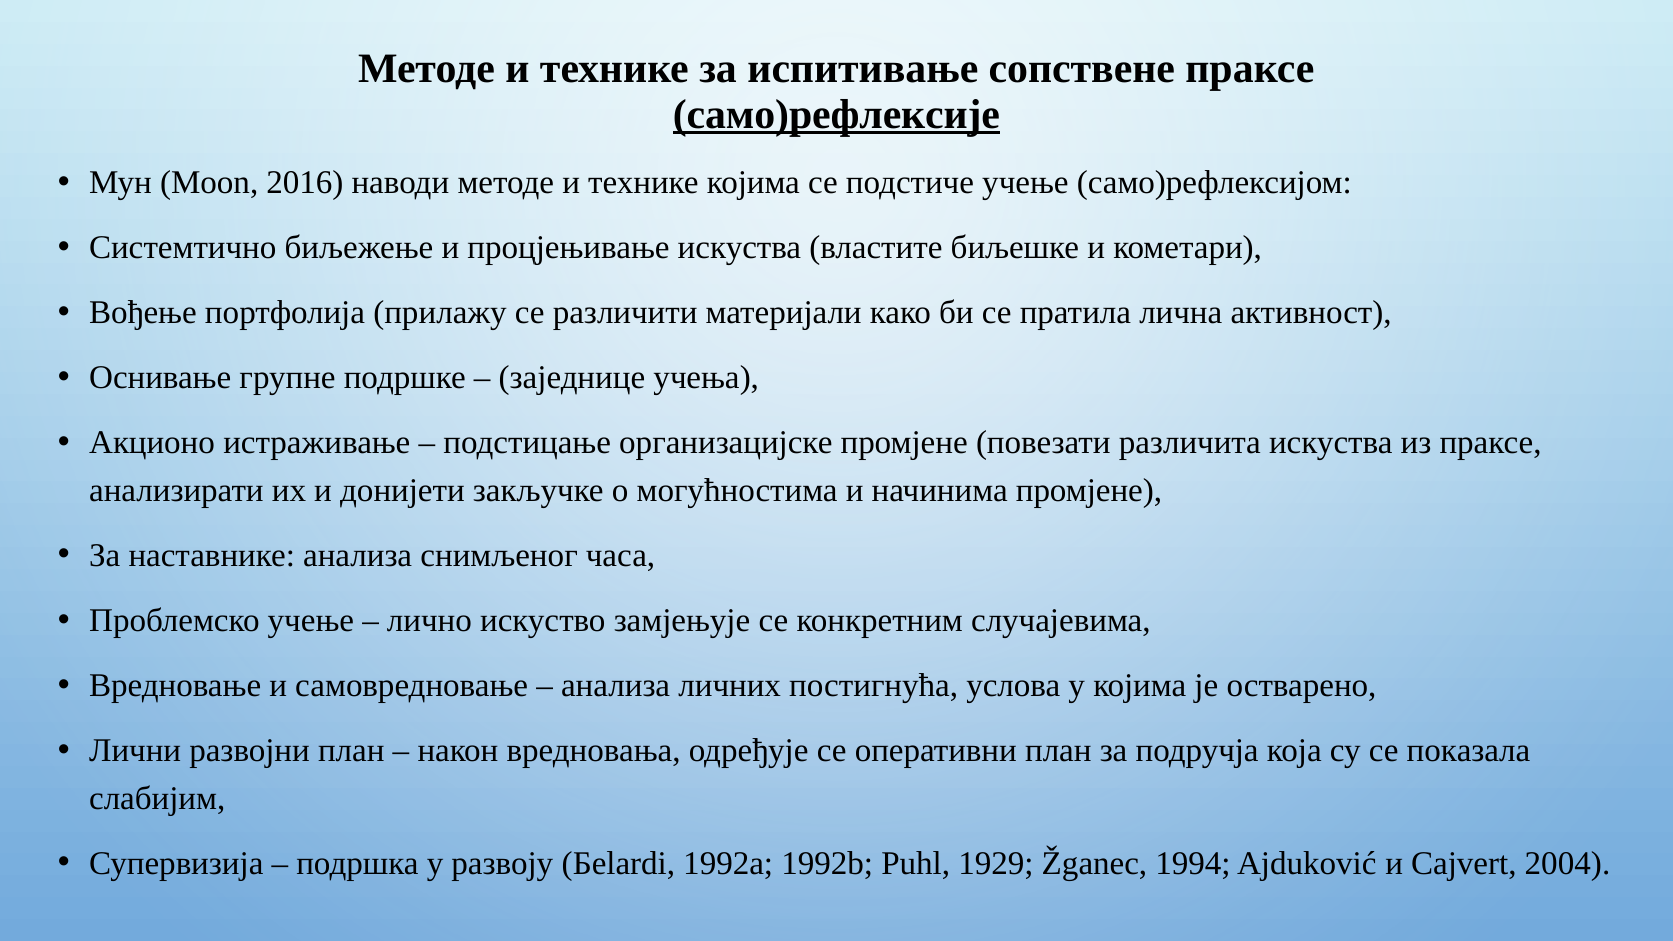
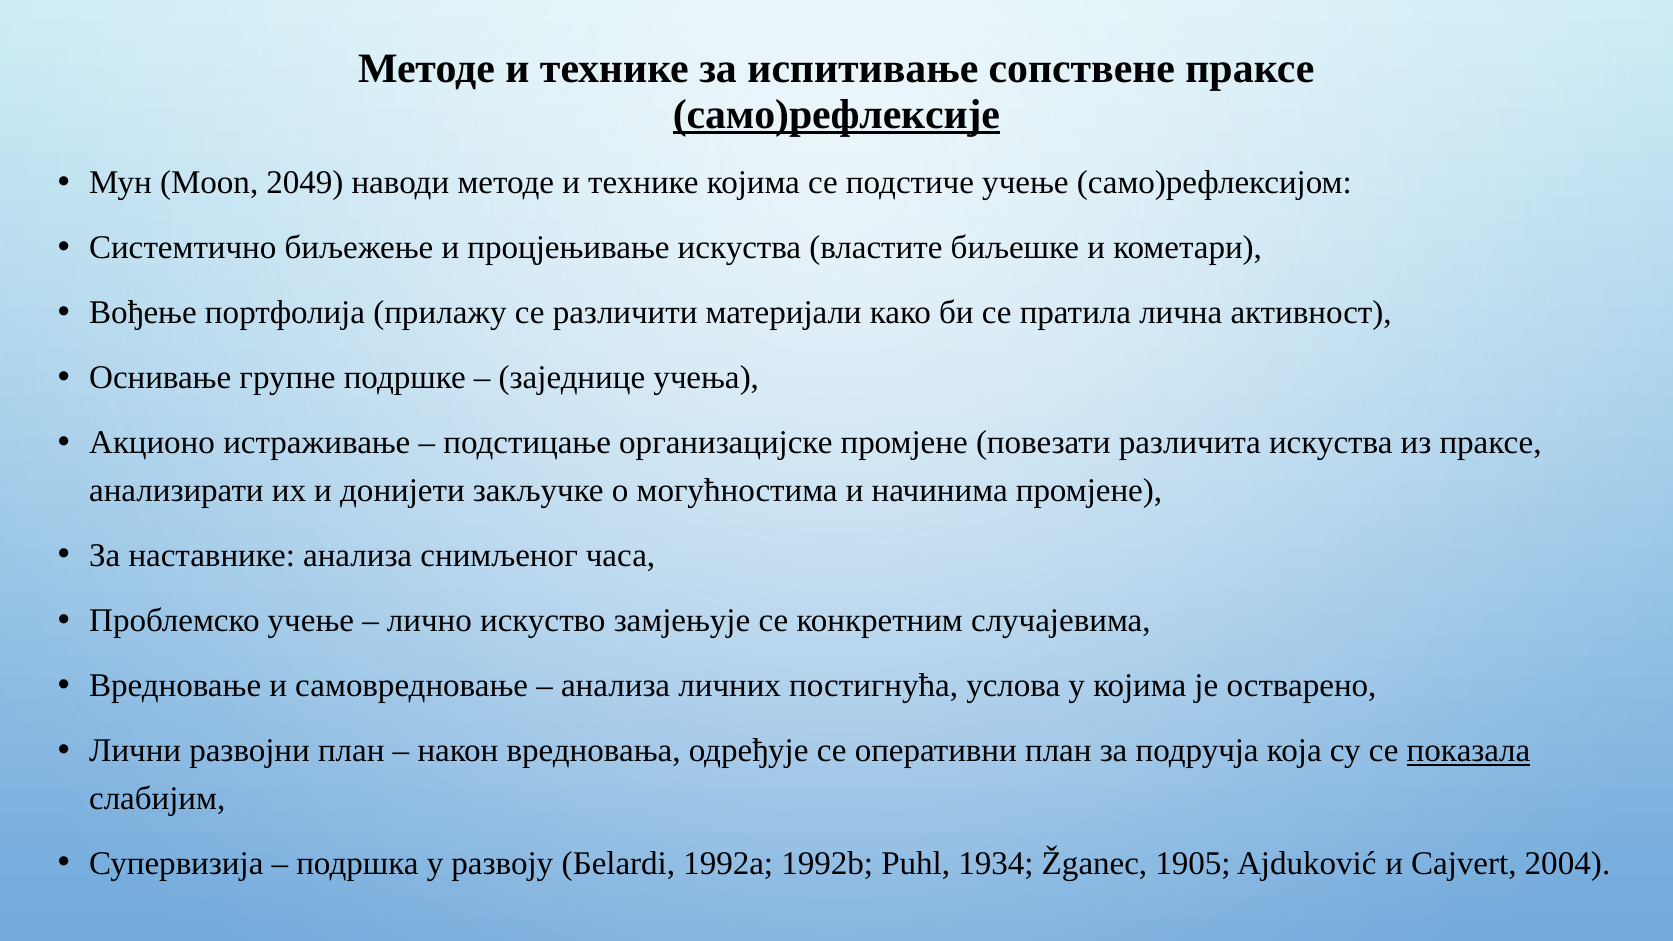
2016: 2016 -> 2049
показала underline: none -> present
1929: 1929 -> 1934
1994: 1994 -> 1905
